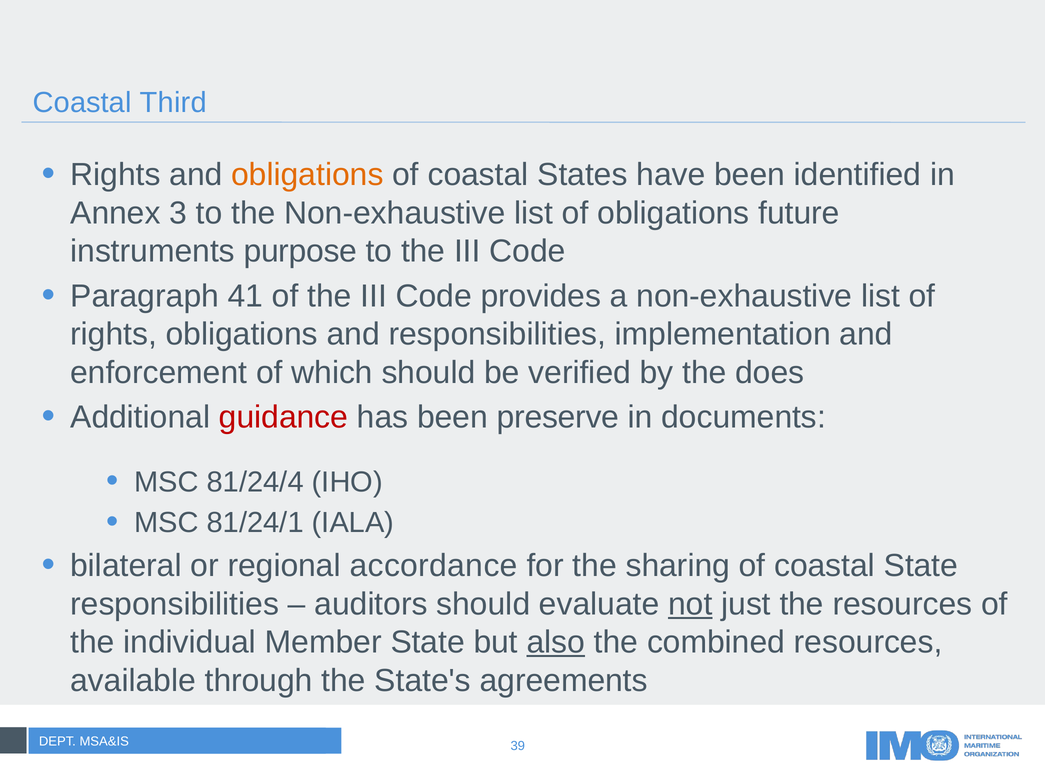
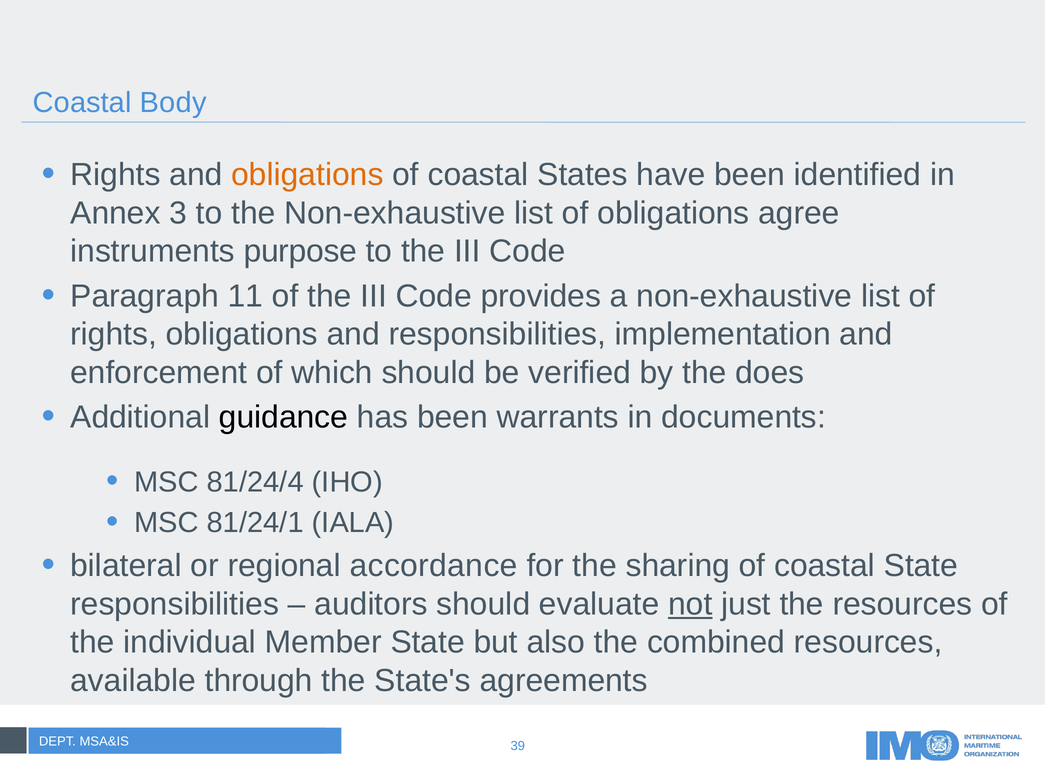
Third: Third -> Body
future: future -> agree
41: 41 -> 11
guidance colour: red -> black
preserve: preserve -> warrants
also underline: present -> none
